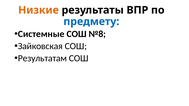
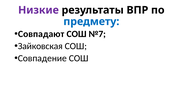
Низкие colour: orange -> purple
Системные: Системные -> Совпадают
№8: №8 -> №7
Результатам: Результатам -> Совпадение
